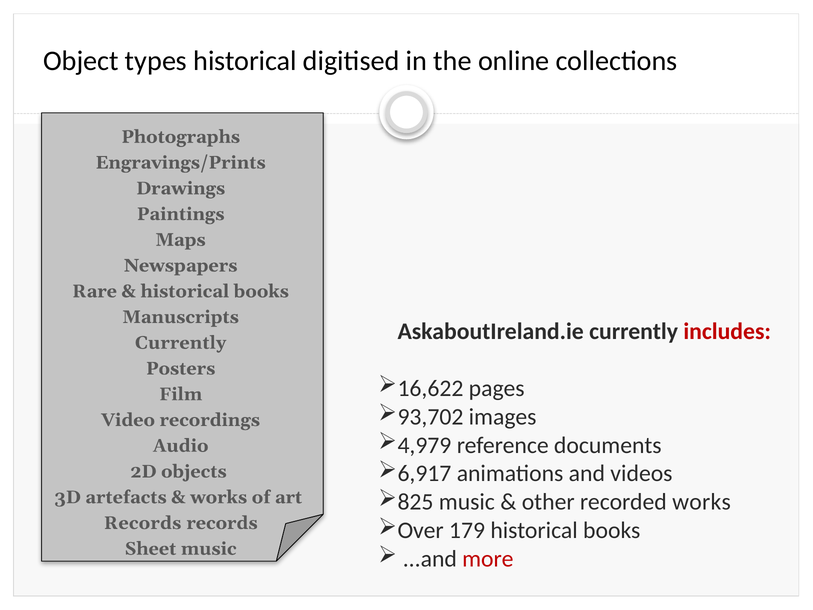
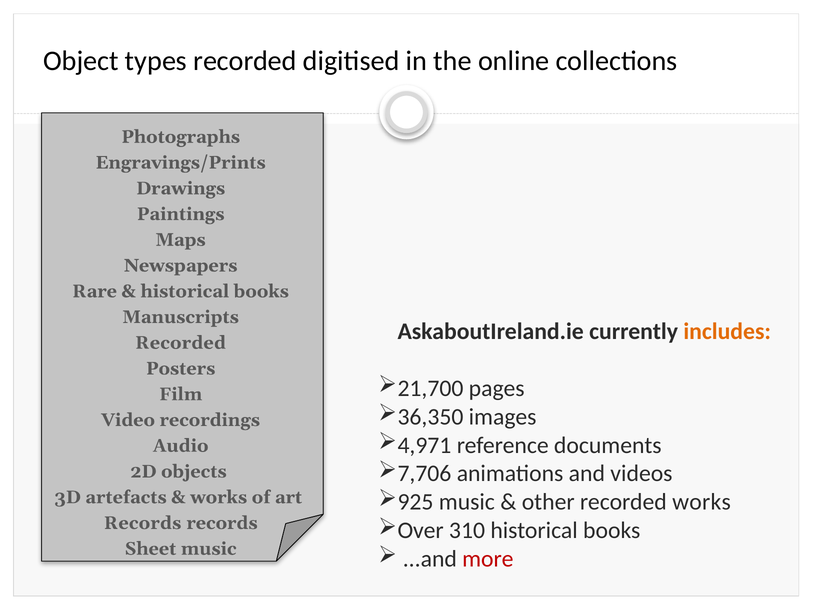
types historical: historical -> recorded
includes colour: red -> orange
Currently at (181, 343): Currently -> Recorded
16,622: 16,622 -> 21,700
93,702: 93,702 -> 36,350
4,979: 4,979 -> 4,971
6,917: 6,917 -> 7,706
825: 825 -> 925
179: 179 -> 310
